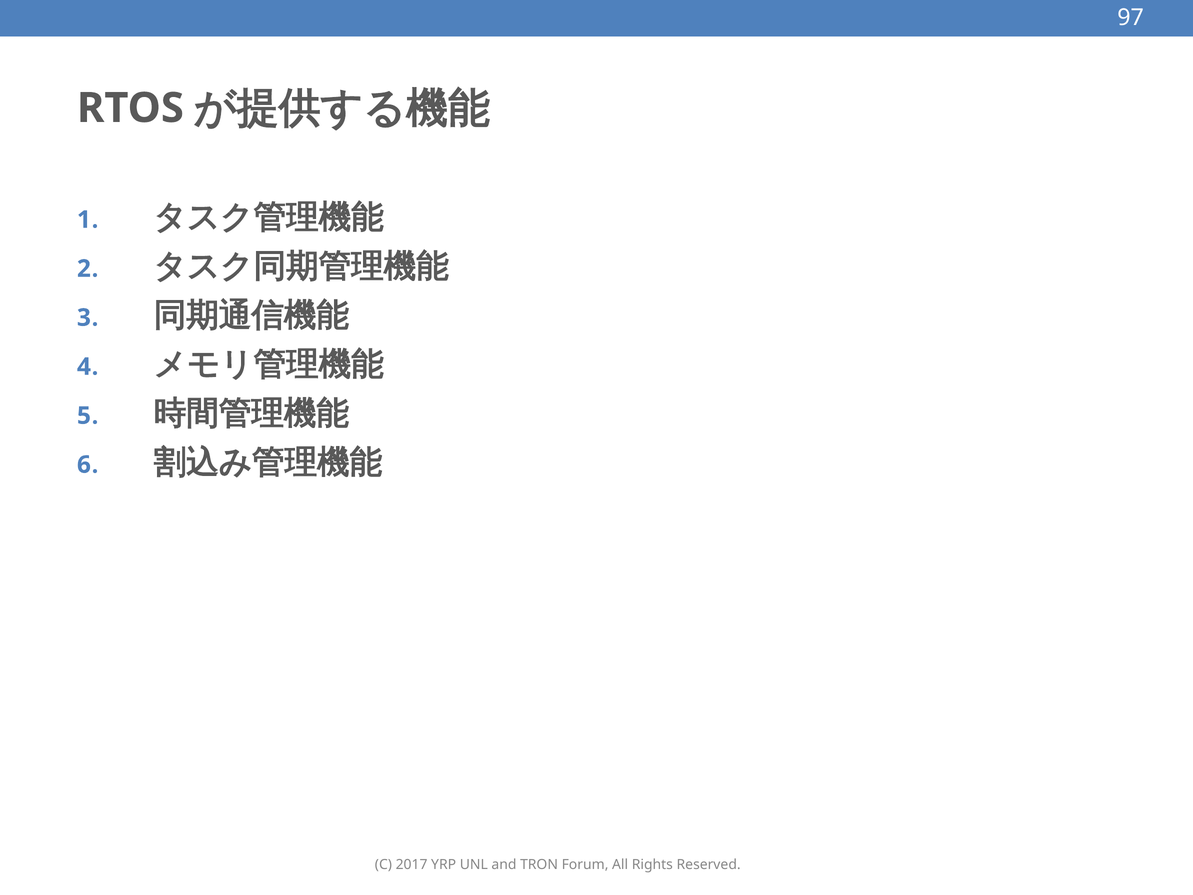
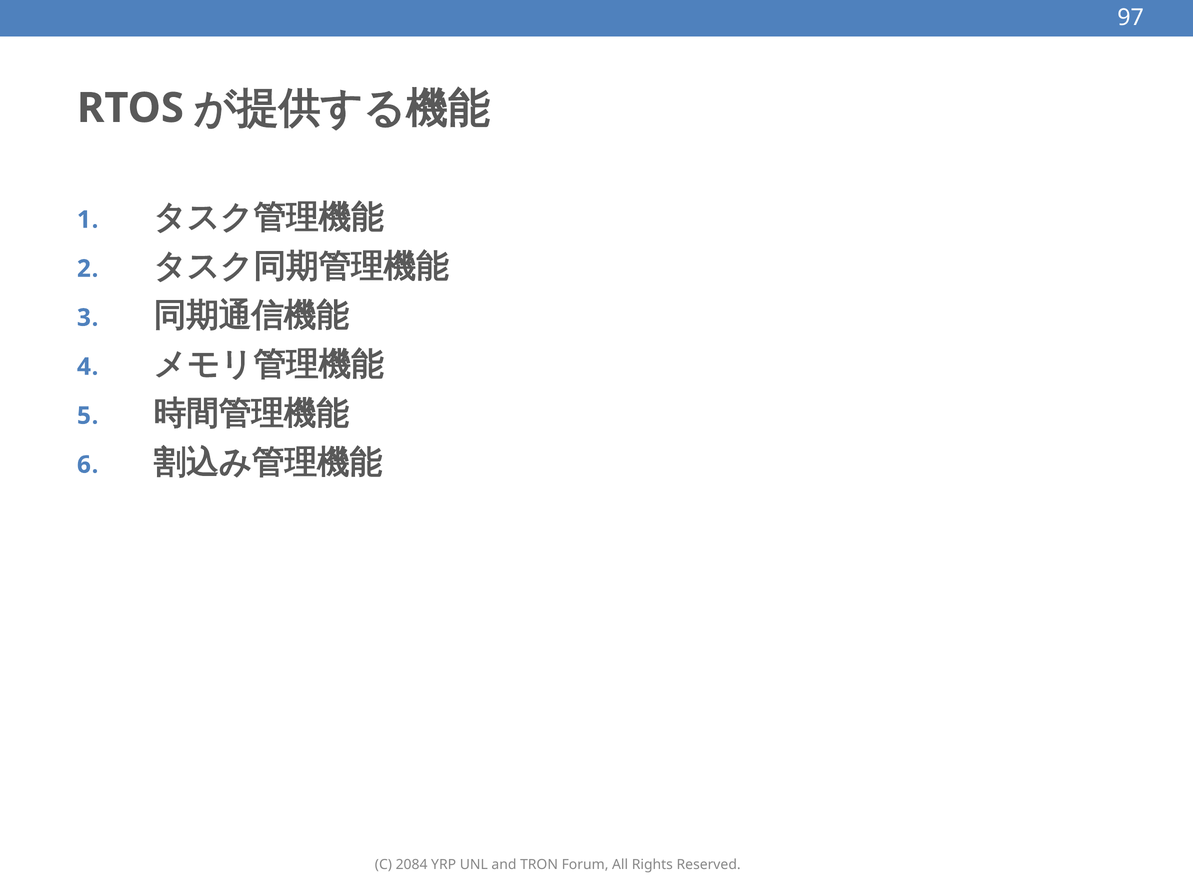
2017: 2017 -> 2084
